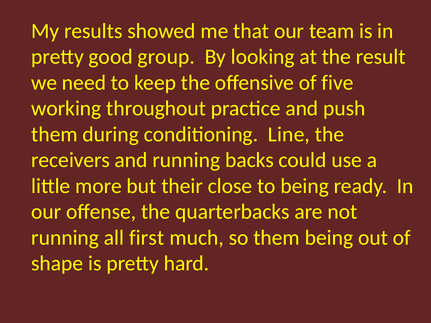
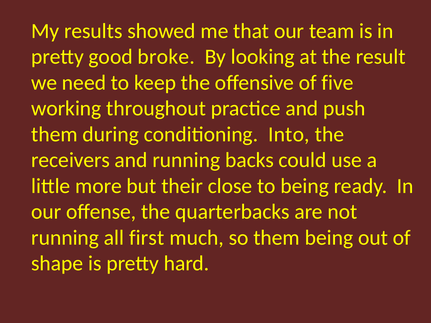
group: group -> broke
Line: Line -> Into
